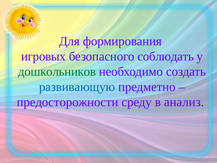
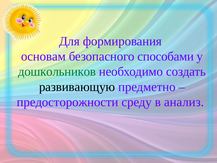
игровых: игровых -> основам
соблюдать: соблюдать -> способами
развивающую colour: blue -> black
